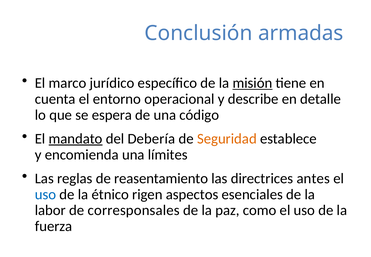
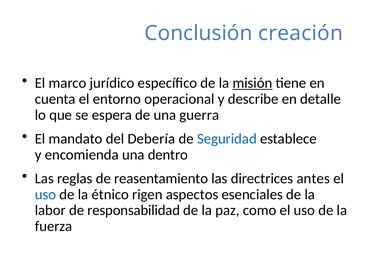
armadas: armadas -> creación
código: código -> guerra
mandato underline: present -> none
Seguridad colour: orange -> blue
límites: límites -> dentro
corresponsales: corresponsales -> responsabilidad
